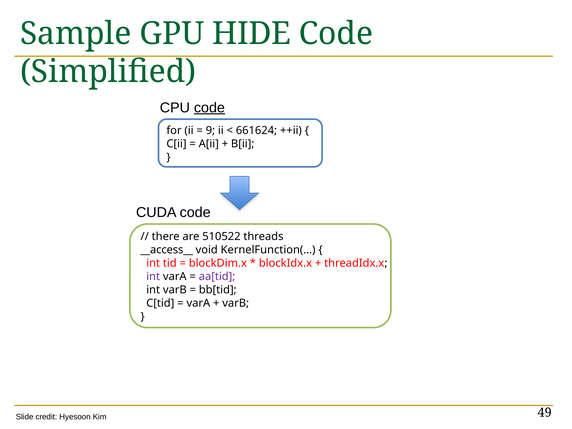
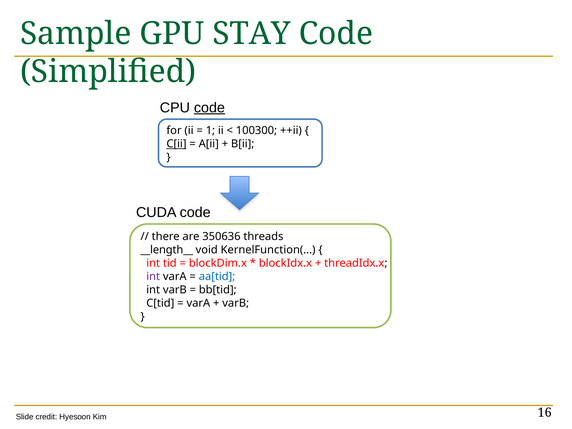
HIDE: HIDE -> STAY
9: 9 -> 1
661624: 661624 -> 100300
C[ii underline: none -> present
510522: 510522 -> 350636
__access__: __access__ -> __length__
aa[tid colour: purple -> blue
49: 49 -> 16
